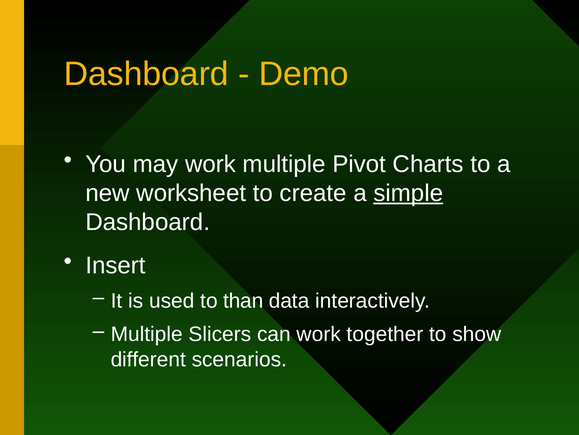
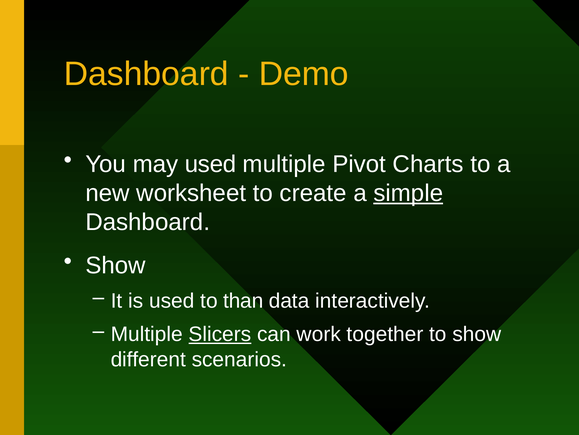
may work: work -> used
Insert at (116, 265): Insert -> Show
Slicers underline: none -> present
